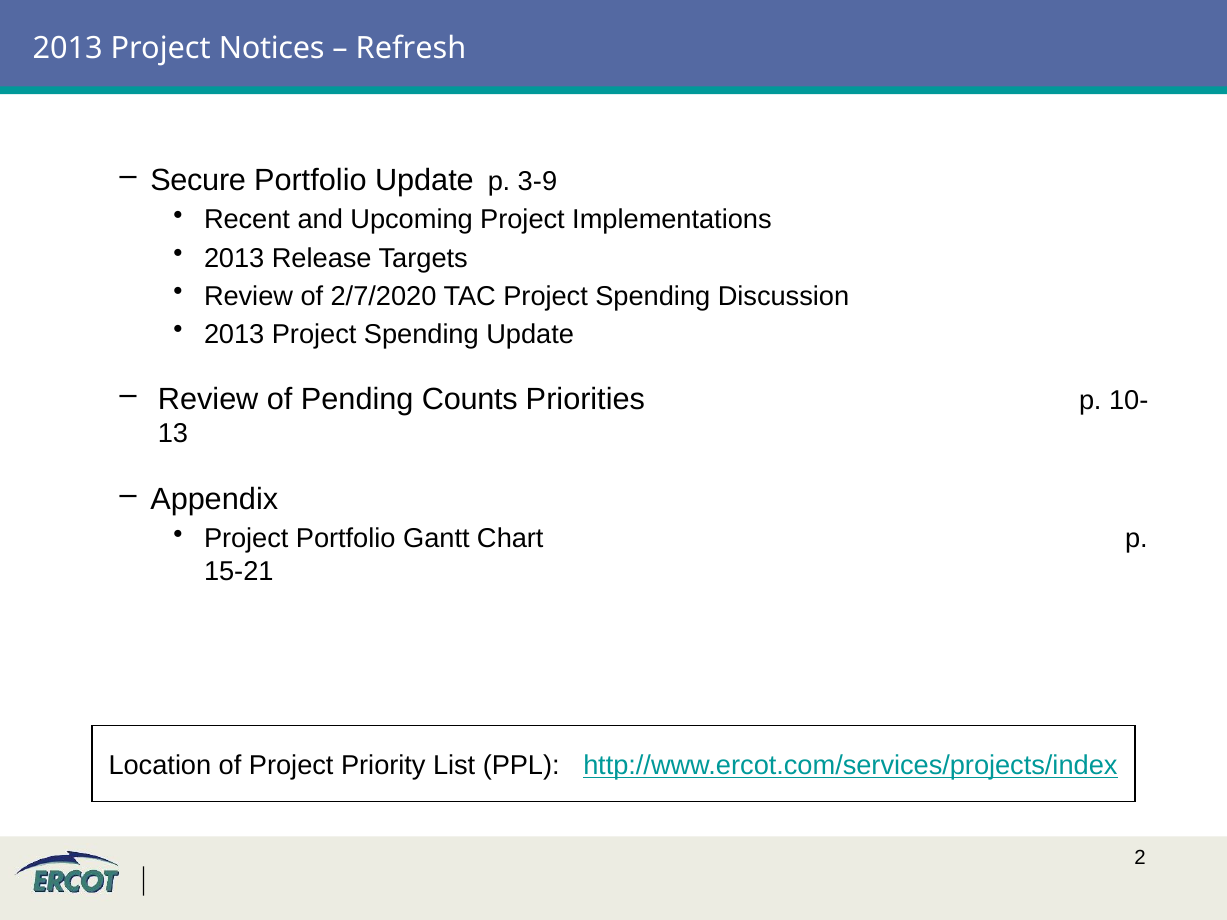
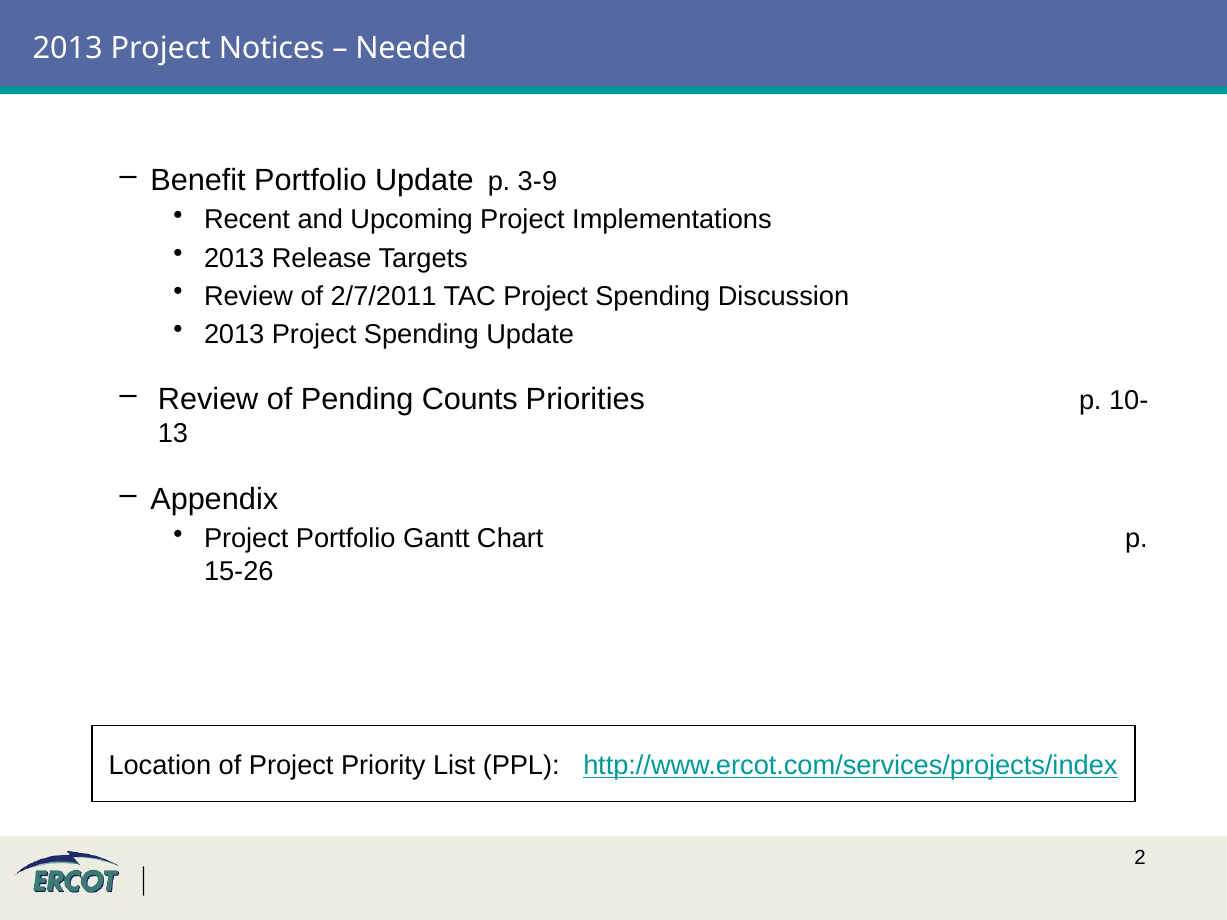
Refresh: Refresh -> Needed
Secure: Secure -> Benefit
2/7/2020: 2/7/2020 -> 2/7/2011
15-21: 15-21 -> 15-26
